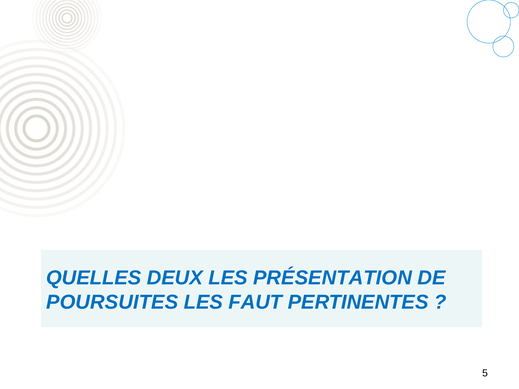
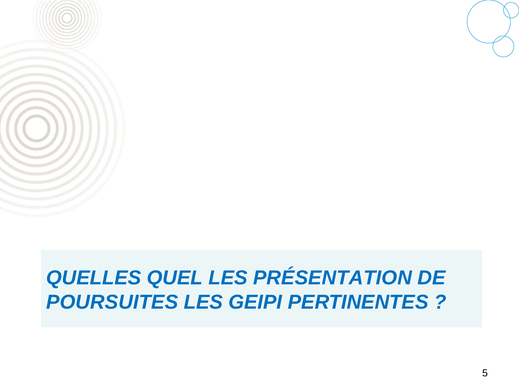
DEUX: DEUX -> QUEL
FAUT: FAUT -> GEIPI
